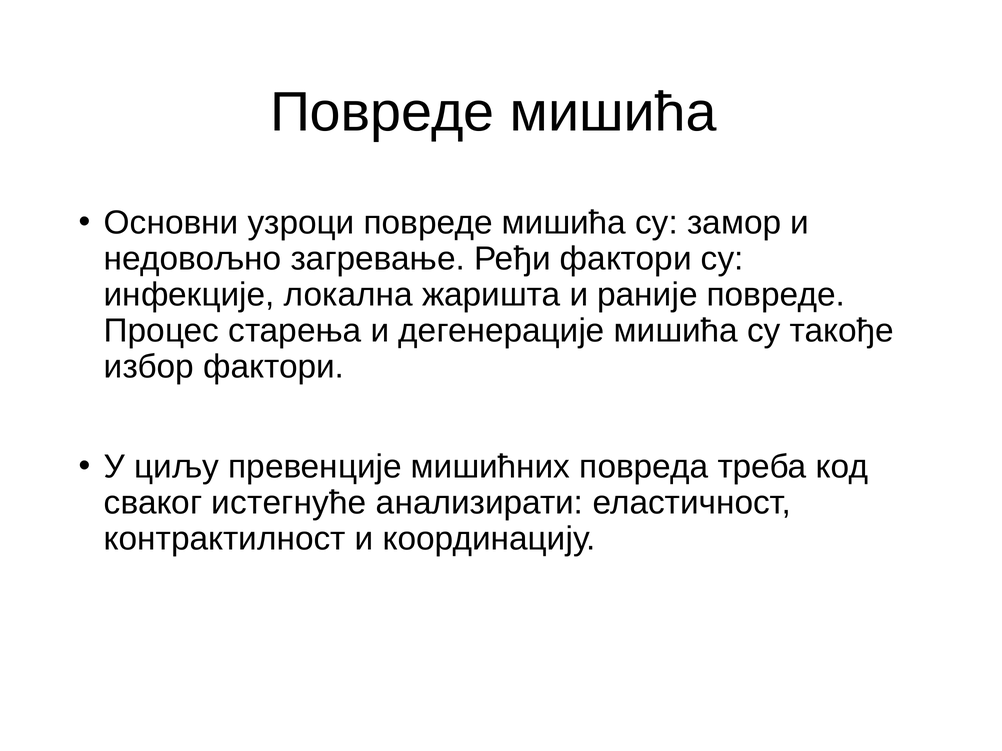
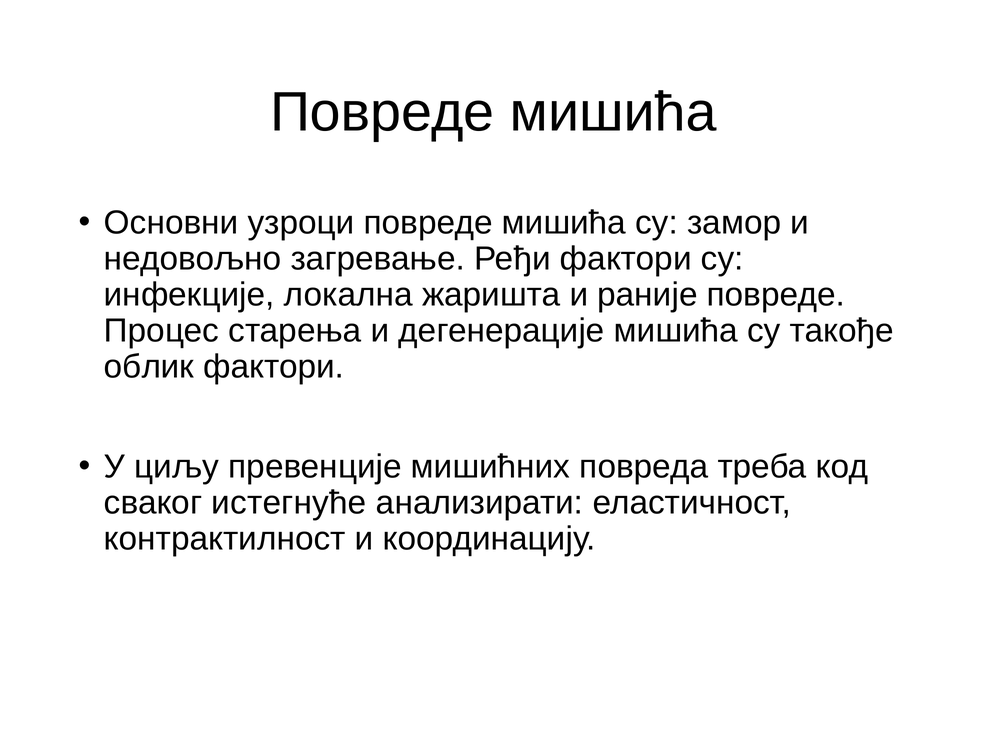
избор: избор -> облик
